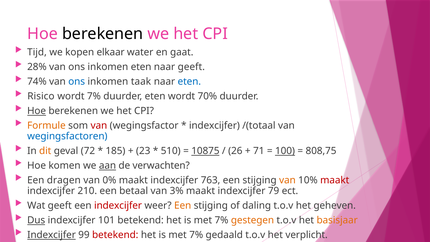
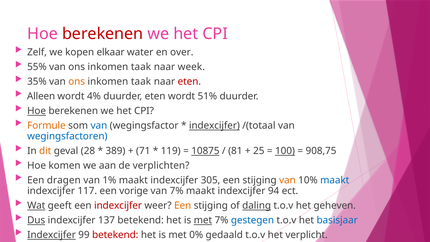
berekenen at (103, 34) colour: black -> red
Tijd: Tijd -> Zelf
gaat: gaat -> over
28%: 28% -> 55%
eten at (141, 67): eten -> taak
naar geeft: geeft -> week
74%: 74% -> 35%
ons at (77, 82) colour: blue -> orange
eten at (189, 82) colour: blue -> red
Risico: Risico -> Alleen
wordt 7%: 7% -> 4%
70%: 70% -> 51%
van at (99, 126) colour: red -> blue
indexcijfer at (214, 126) underline: none -> present
72: 72 -> 28
185: 185 -> 389
23: 23 -> 71
510: 510 -> 119
26: 26 -> 81
71: 71 -> 25
808,75: 808,75 -> 908,75
aan underline: present -> none
verwachten: verwachten -> verplichten
0%: 0% -> 1%
763: 763 -> 305
maakt at (335, 180) colour: red -> blue
210: 210 -> 117
betaal: betaal -> vorige
van 3%: 3% -> 7%
79: 79 -> 94
Wat underline: none -> present
daling underline: none -> present
101: 101 -> 137
met at (203, 220) underline: none -> present
gestegen colour: orange -> blue
basisjaar colour: orange -> blue
7% at (196, 235): 7% -> 0%
